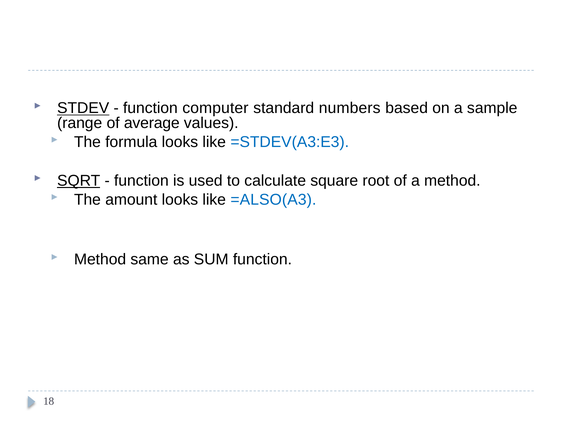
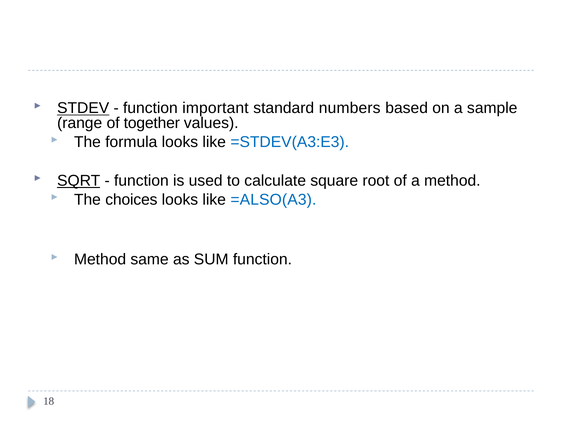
computer: computer -> important
average: average -> together
amount: amount -> choices
